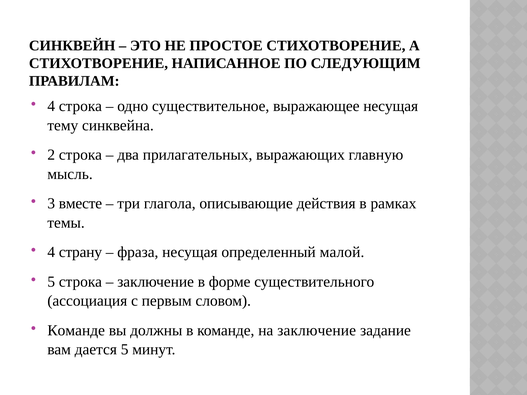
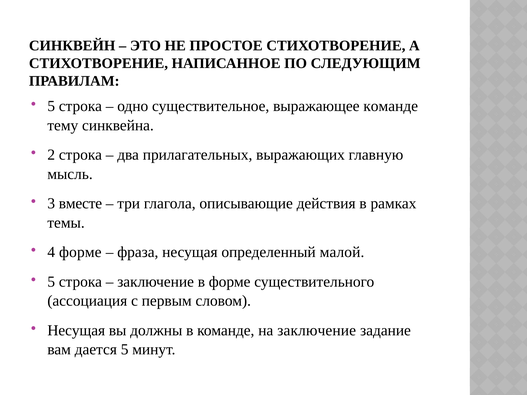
4 at (51, 106): 4 -> 5
выражающее несущая: несущая -> команде
4 страну: страну -> форме
Команде at (76, 331): Команде -> Несущая
